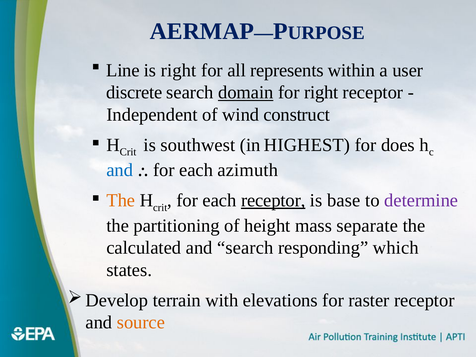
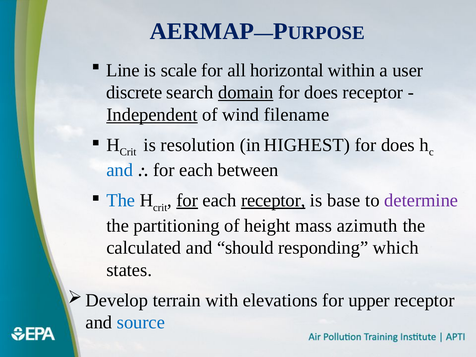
is right: right -> scale
represents: represents -> horizontal
right at (321, 93): right -> does
Independent underline: none -> present
construct: construct -> filename
southwest: southwest -> resolution
azimuth: azimuth -> between
The at (121, 200) colour: orange -> blue
for at (187, 200) underline: none -> present
separate: separate -> azimuth
and search: search -> should
raster: raster -> upper
source colour: orange -> blue
